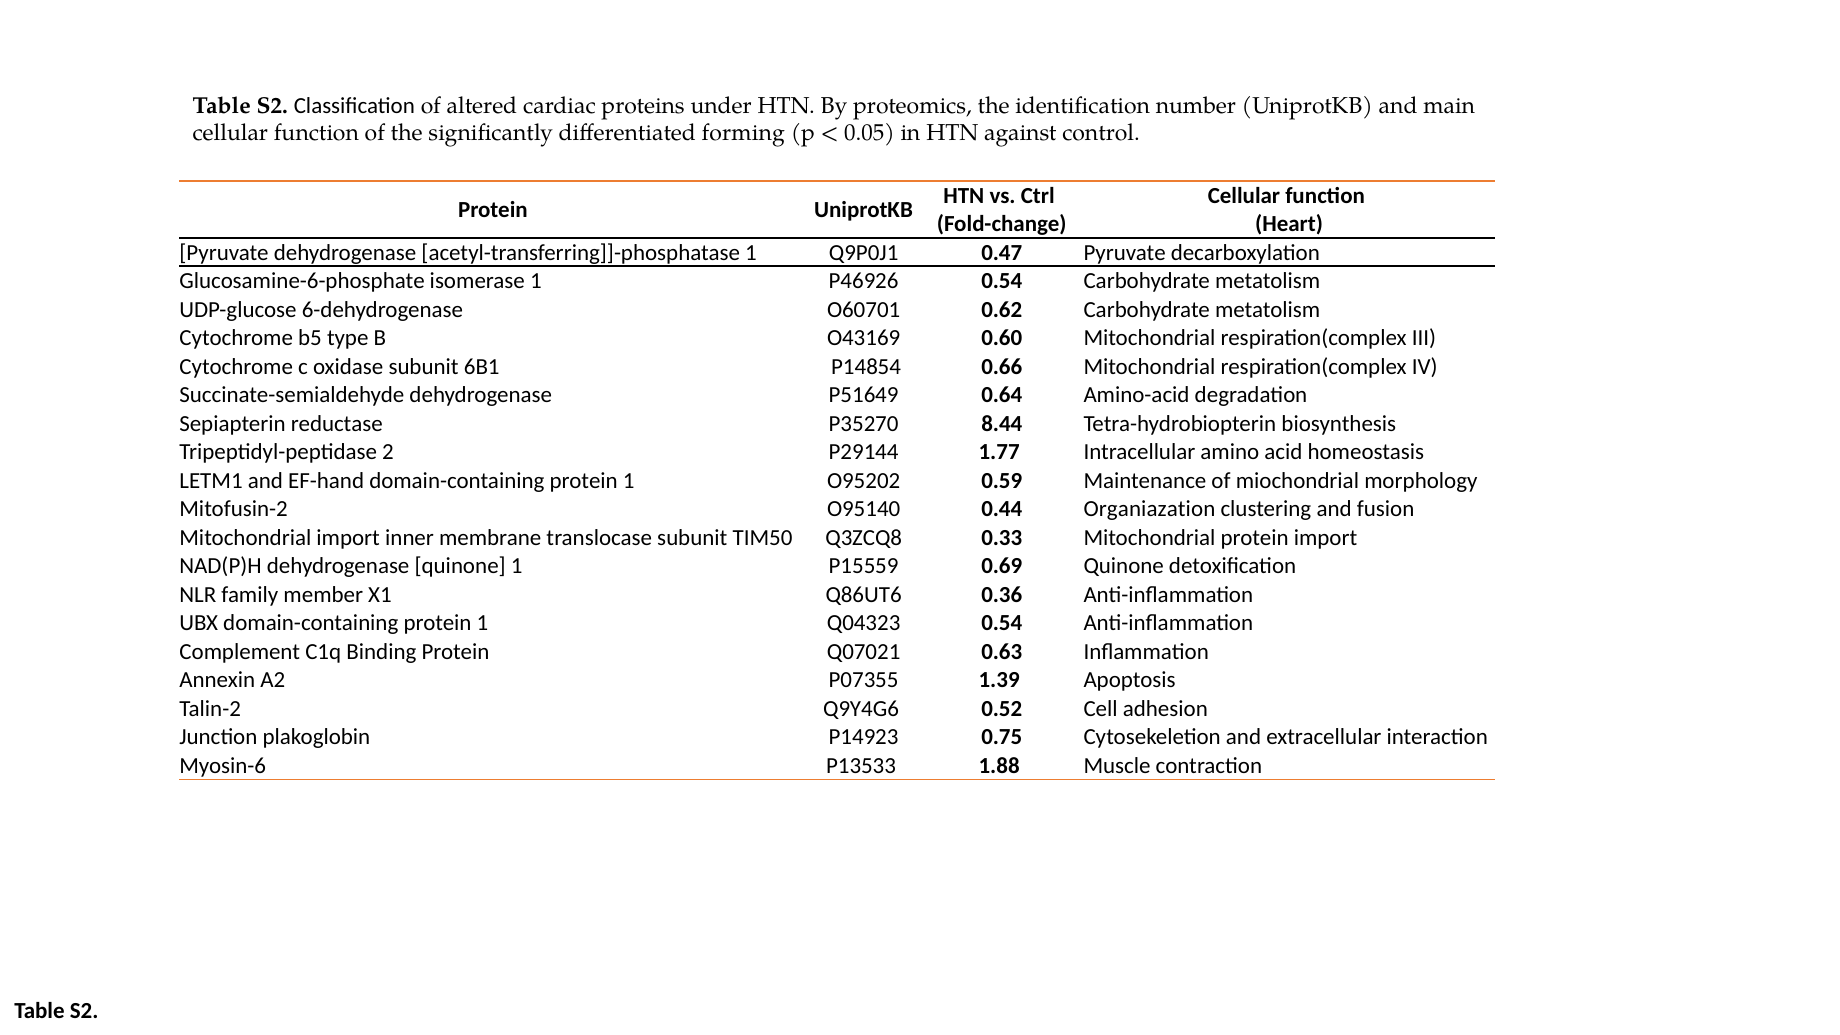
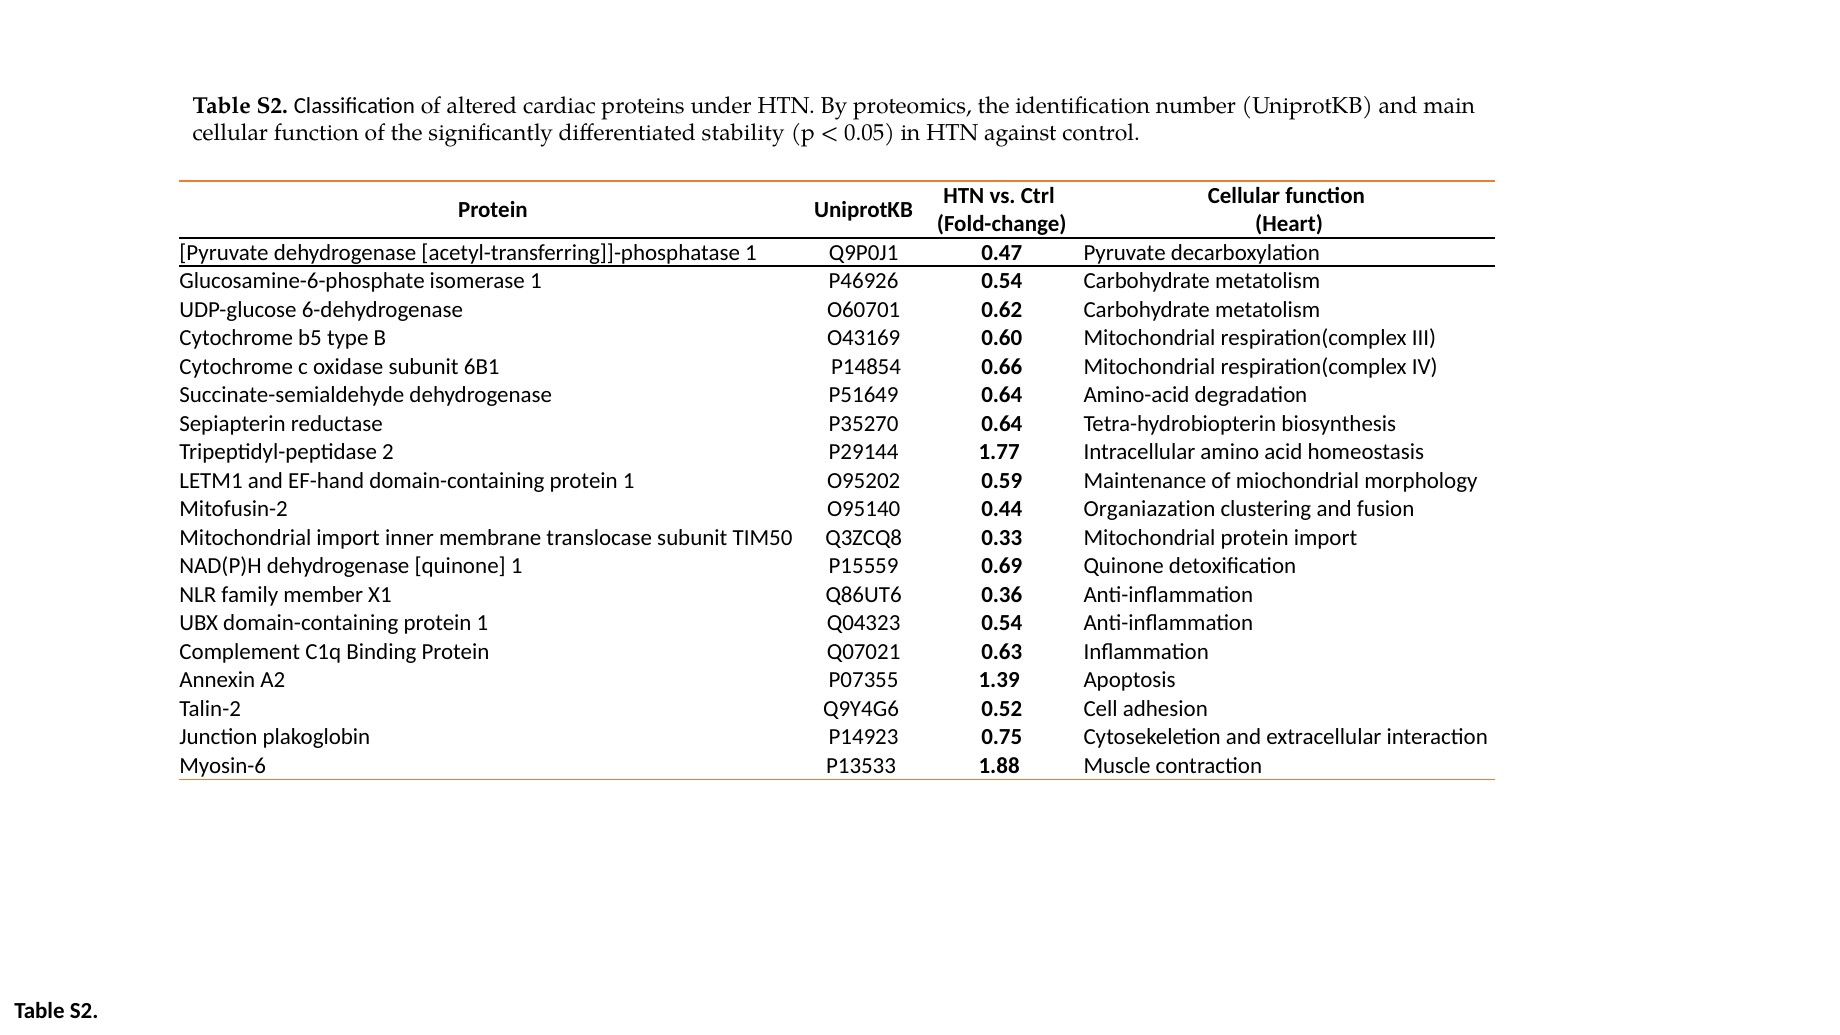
forming: forming -> stability
P35270 8.44: 8.44 -> 0.64
